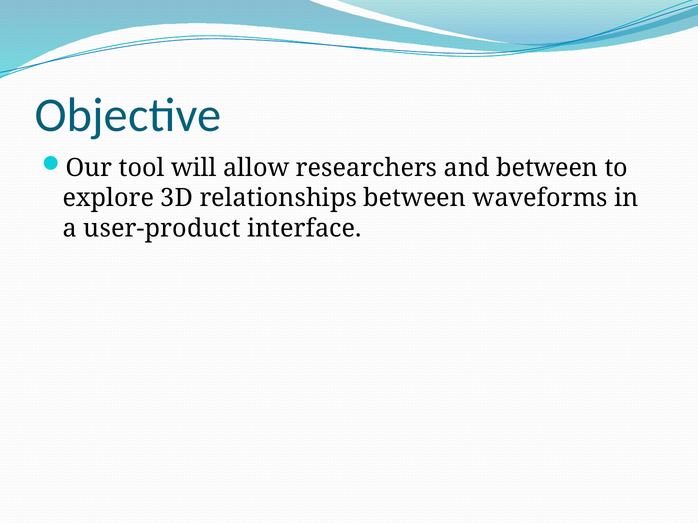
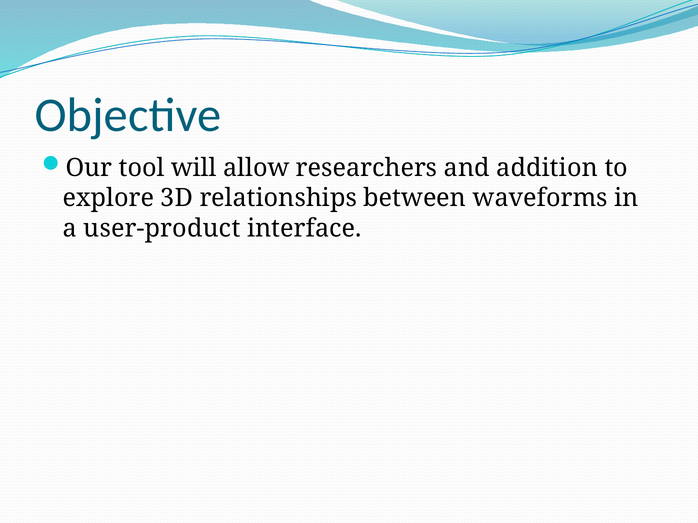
and between: between -> addition
